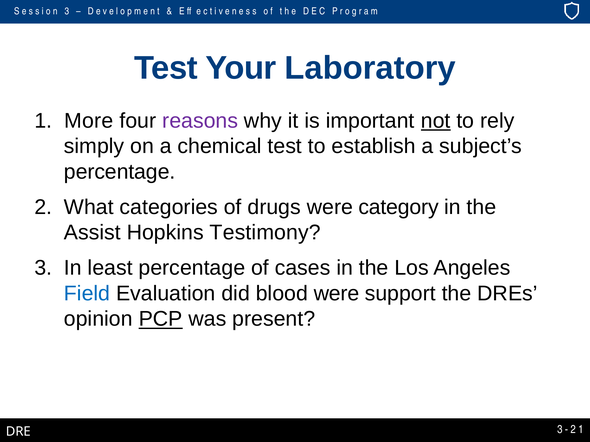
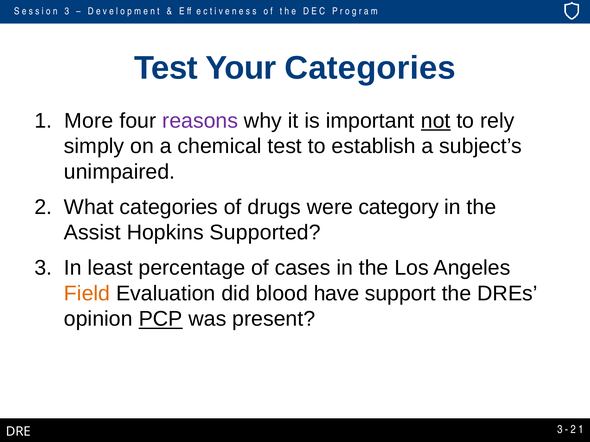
Your Laboratory: Laboratory -> Categories
percentage at (120, 172): percentage -> unimpaired
Testimony: Testimony -> Supported
Field colour: blue -> orange
blood were: were -> have
